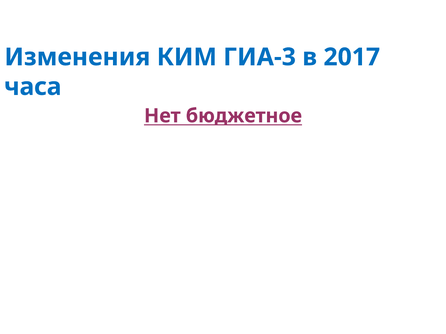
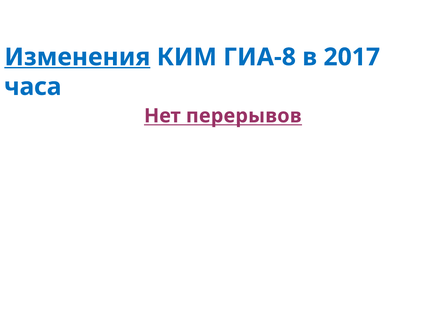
Изменения underline: none -> present
ГИА-3: ГИА-3 -> ГИА-8
бюджетное: бюджетное -> перерывов
